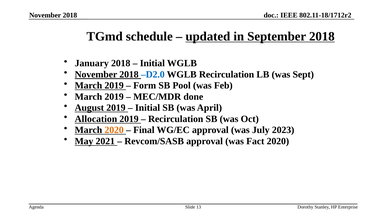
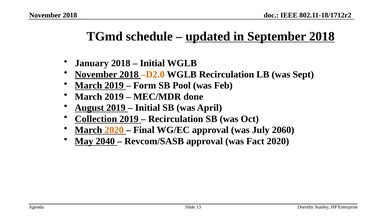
D2.0 colour: blue -> orange
Allocation: Allocation -> Collection
2023: 2023 -> 2060
2021: 2021 -> 2040
